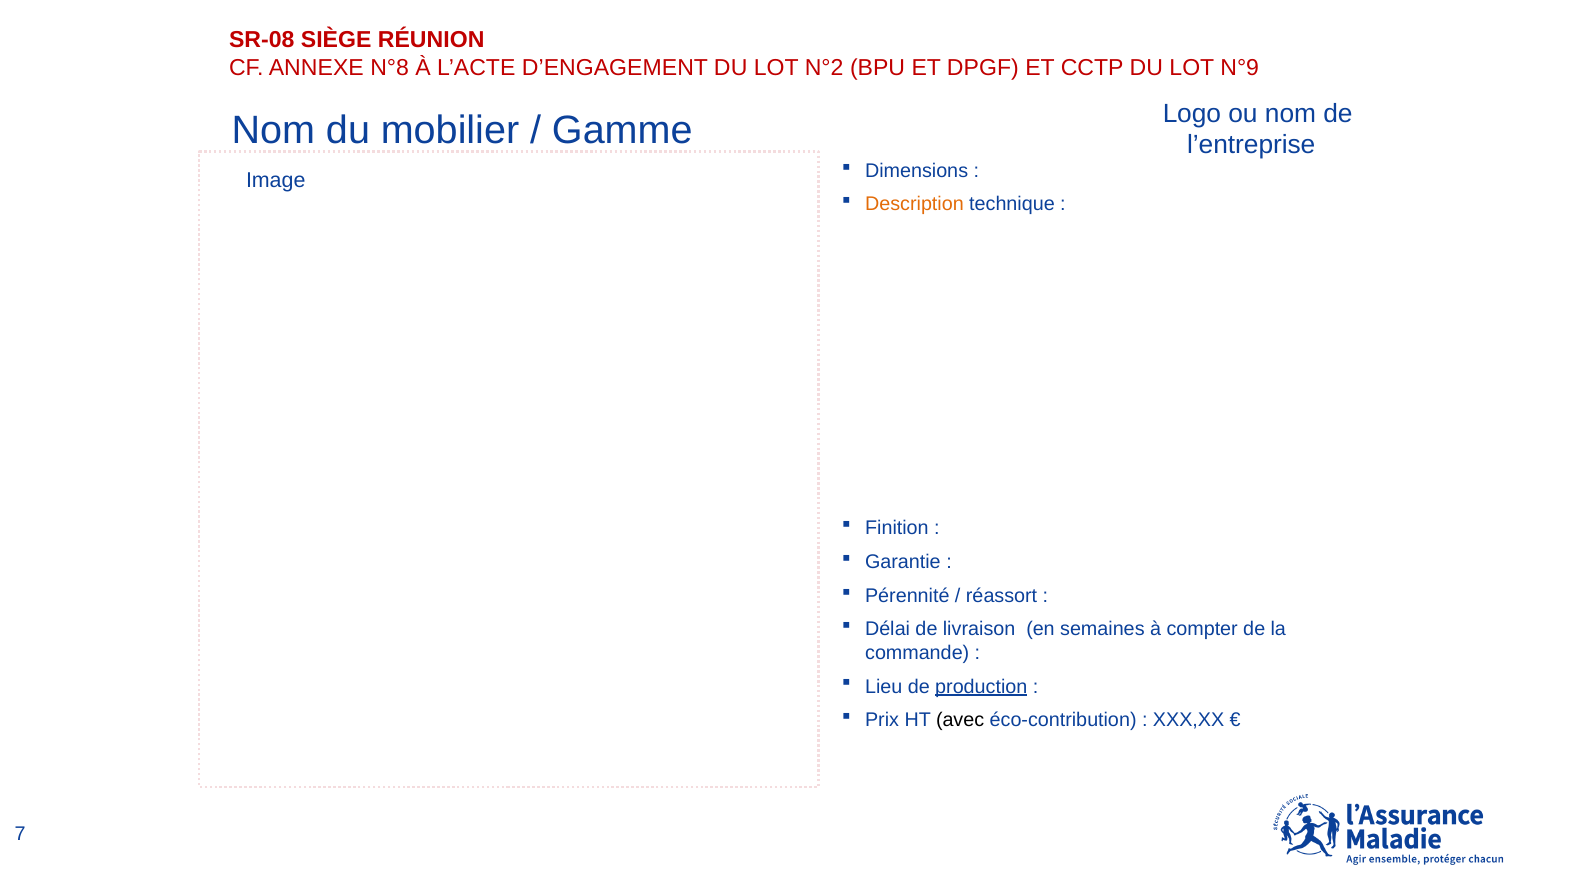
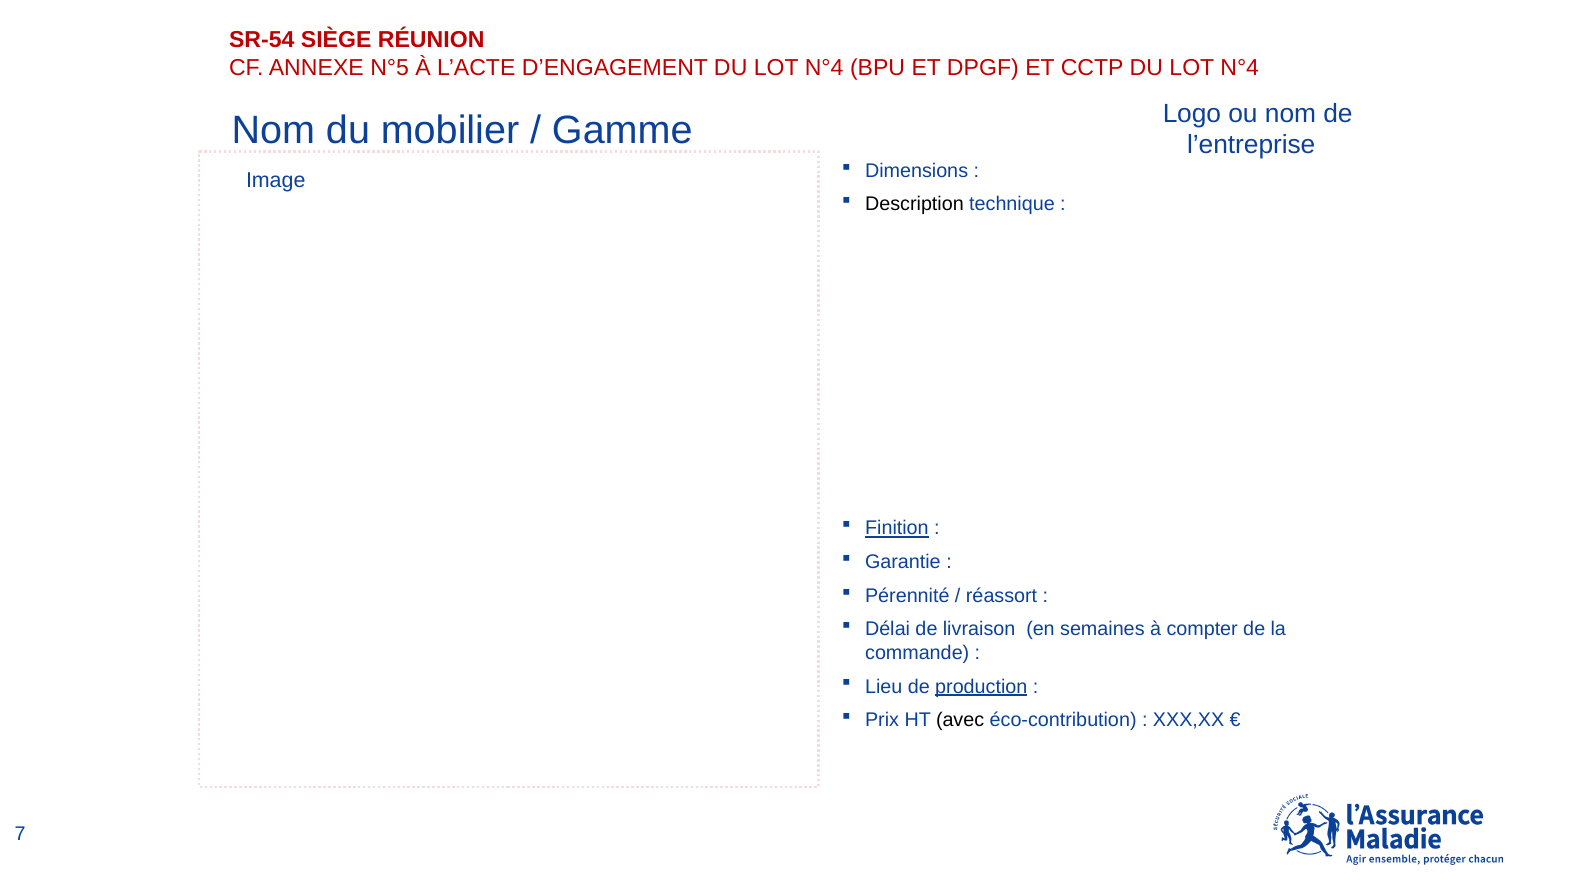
SR-08: SR-08 -> SR-54
N°8: N°8 -> N°5
D’ENGAGEMENT DU LOT N°2: N°2 -> N°4
CCTP DU LOT N°9: N°9 -> N°4
Description colour: orange -> black
Finition underline: none -> present
